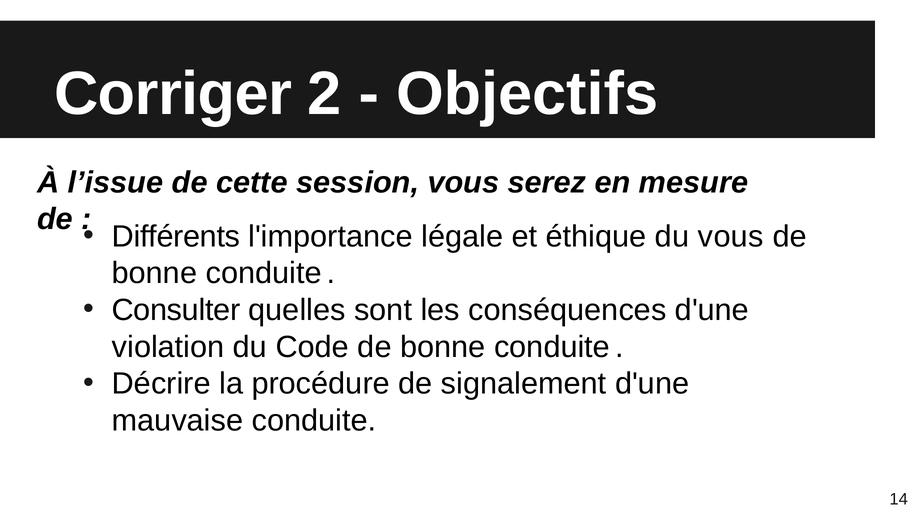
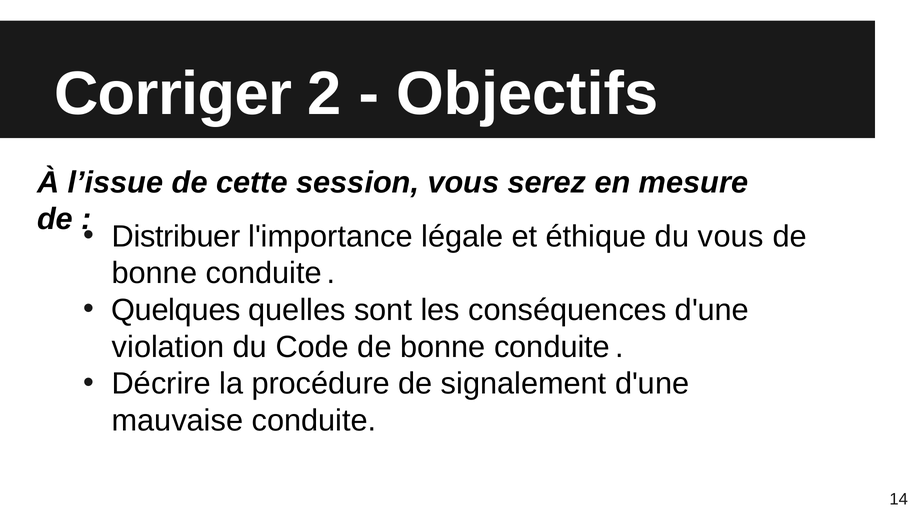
Différents: Différents -> Distribuer
Consulter: Consulter -> Quelques
